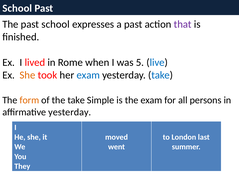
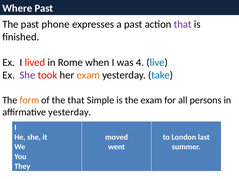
School at (17, 8): School -> Where
past school: school -> phone
5: 5 -> 4
She at (27, 75) colour: orange -> purple
exam at (88, 75) colour: blue -> orange
the take: take -> that
